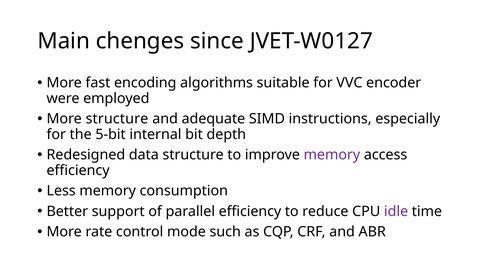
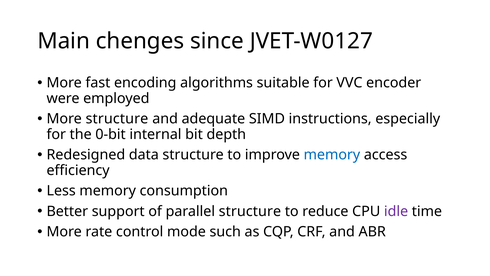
5-bit: 5-bit -> 0-bit
memory at (332, 155) colour: purple -> blue
parallel efficiency: efficiency -> structure
